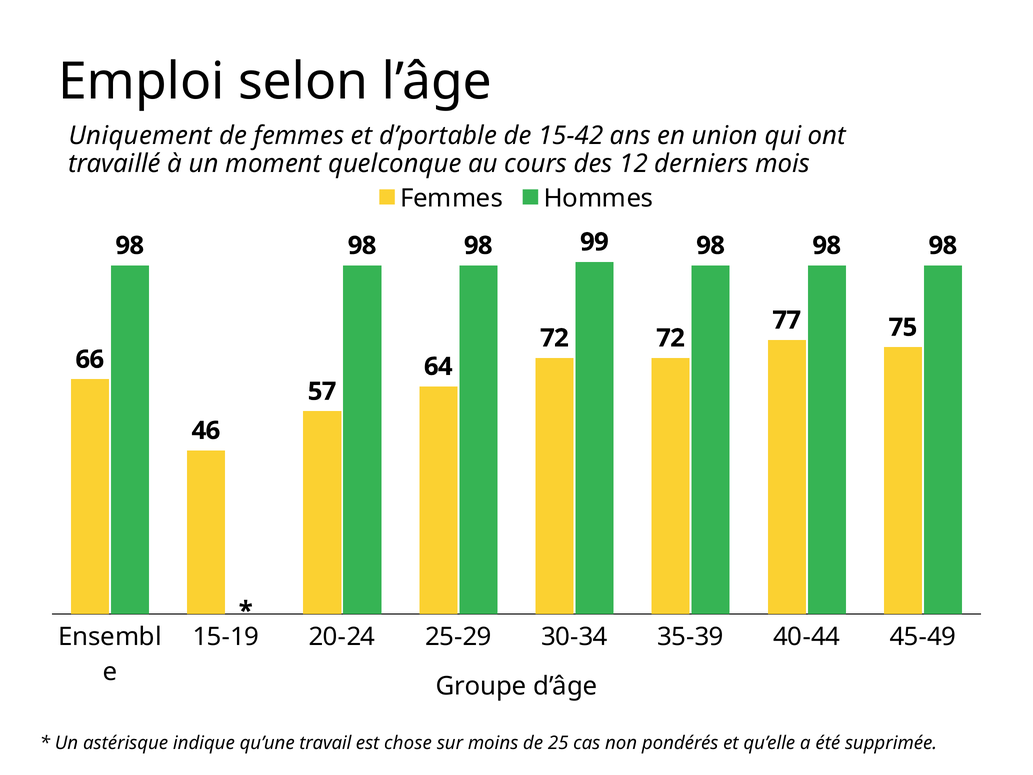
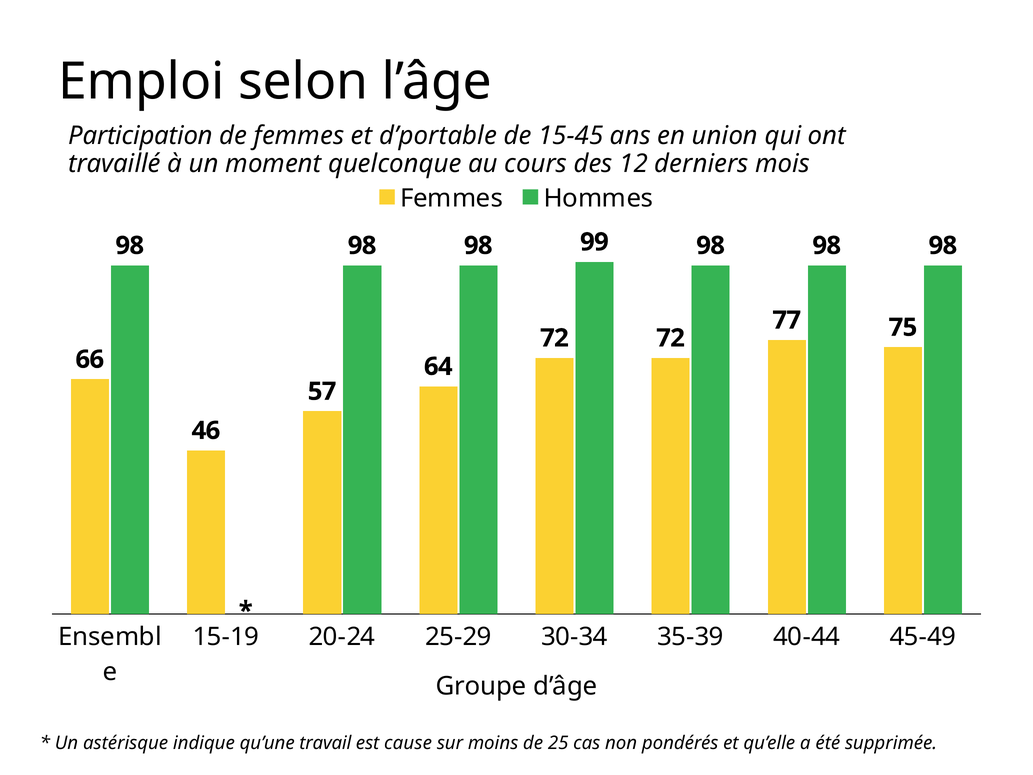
Uniquement: Uniquement -> Participation
15-42: 15-42 -> 15-45
chose: chose -> cause
